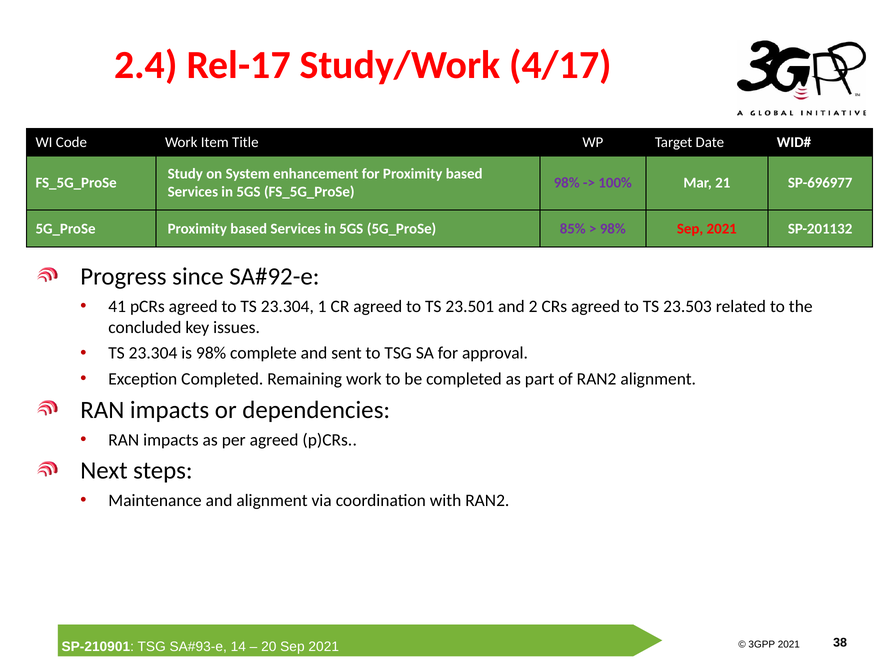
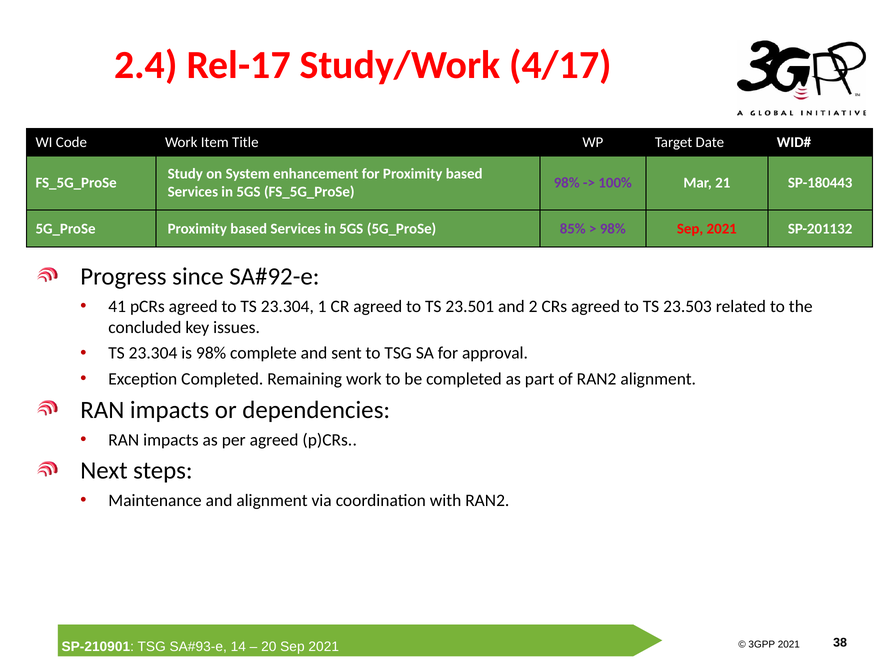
SP-696977: SP-696977 -> SP-180443
